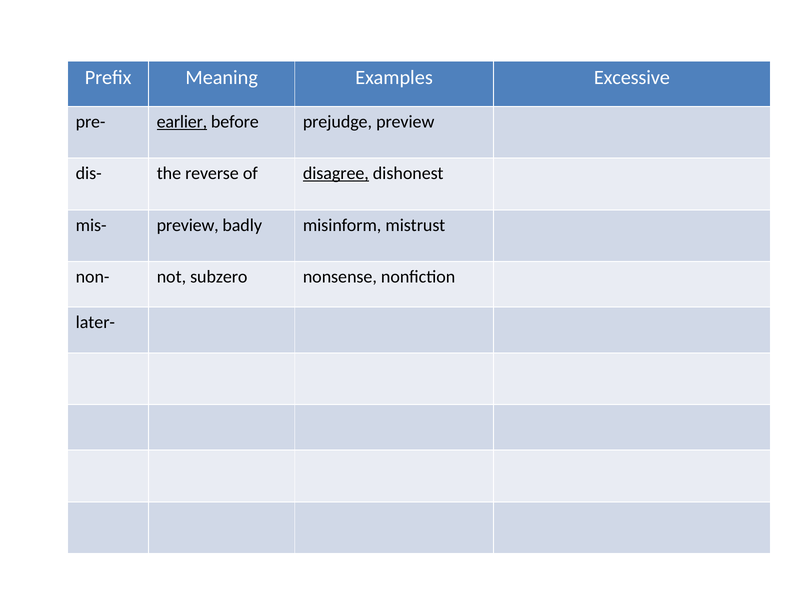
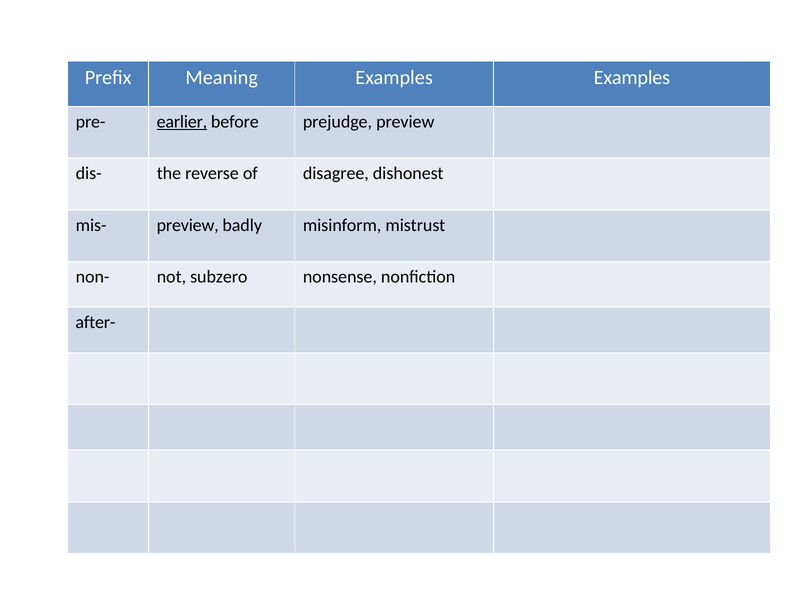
Examples Excessive: Excessive -> Examples
disagree underline: present -> none
later-: later- -> after-
